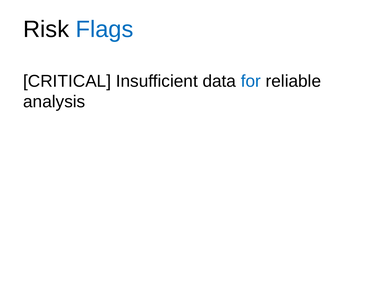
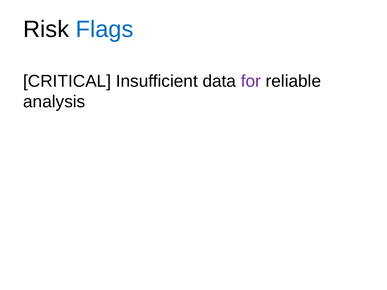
for colour: blue -> purple
